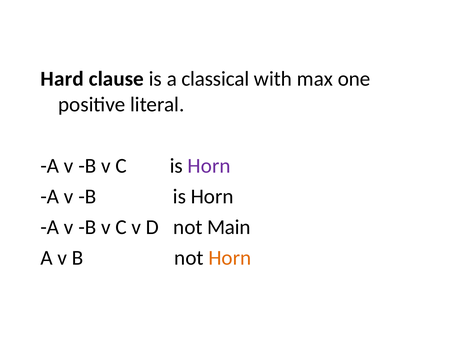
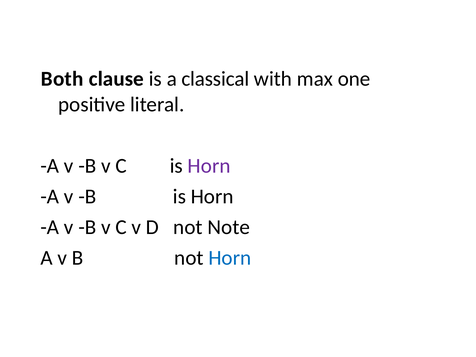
Hard: Hard -> Both
Main: Main -> Note
Horn at (230, 258) colour: orange -> blue
